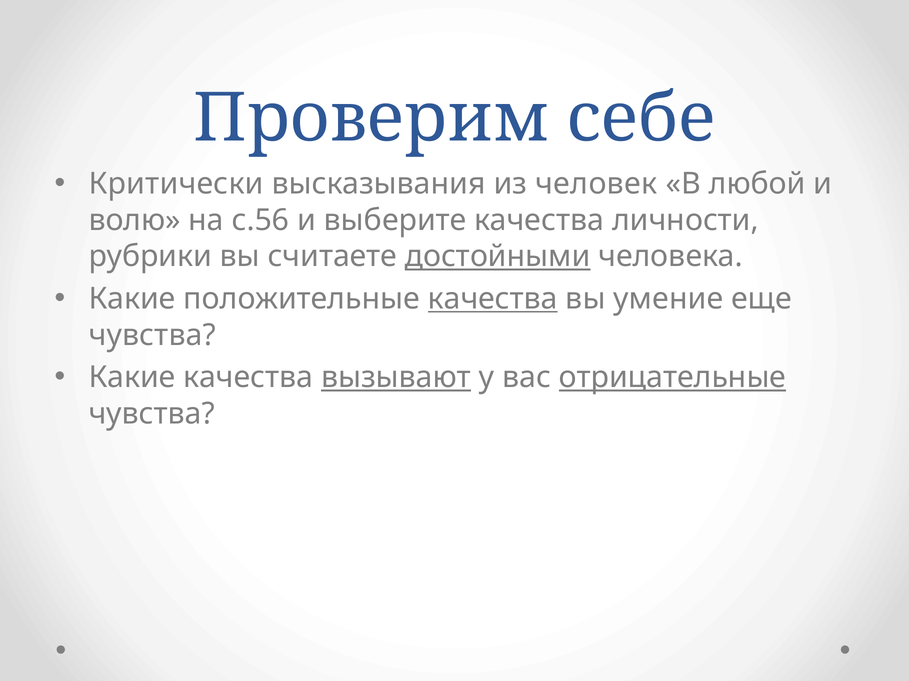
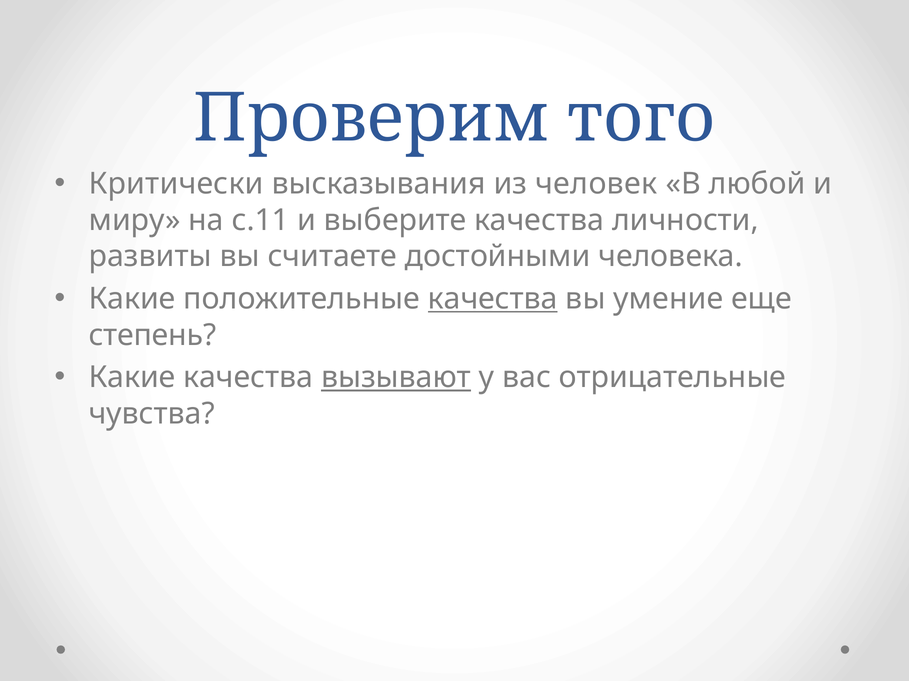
себе: себе -> того
волю: волю -> миру
с.56: с.56 -> с.11
рубрики: рубрики -> развиты
достойными underline: present -> none
чувства at (152, 335): чувства -> степень
отрицательные underline: present -> none
